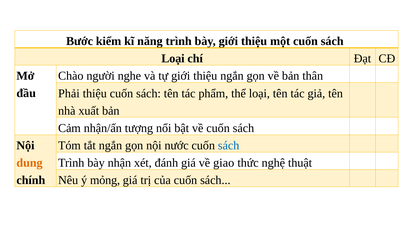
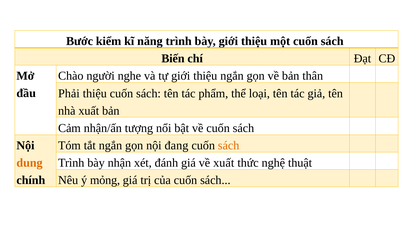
Loại at (173, 58): Loại -> Biến
nước: nước -> đang
sách at (229, 145) colour: blue -> orange
về giao: giao -> xuất
